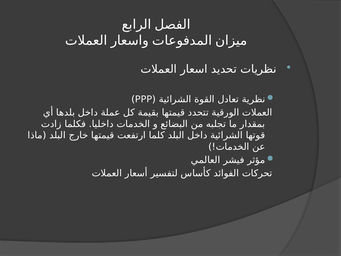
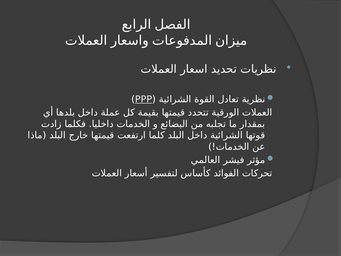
PPP underline: none -> present
